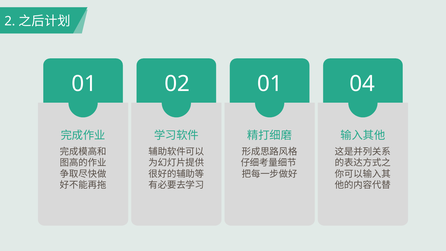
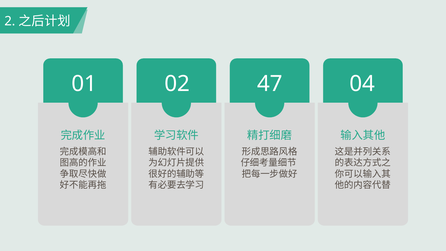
02 01: 01 -> 47
